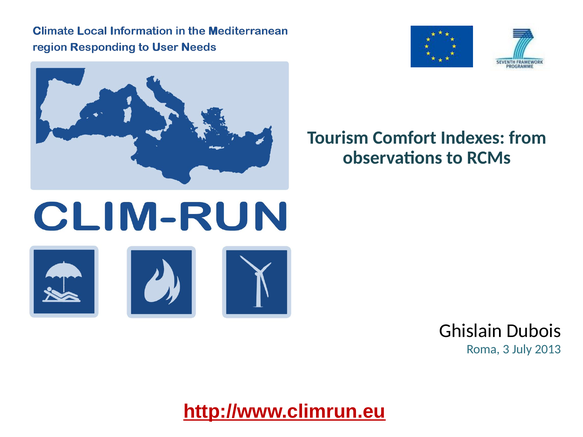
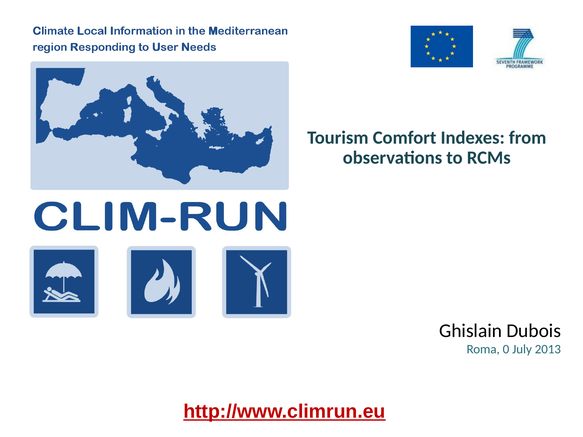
3: 3 -> 0
